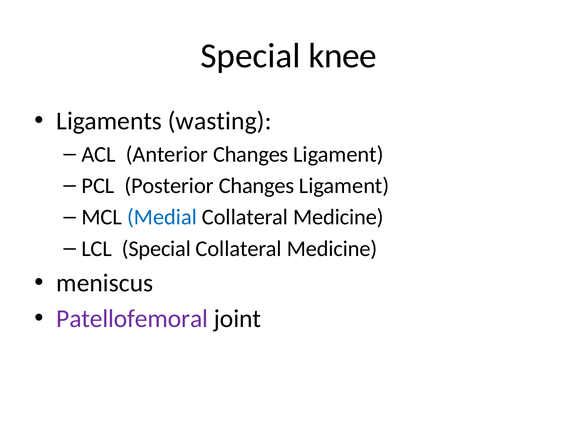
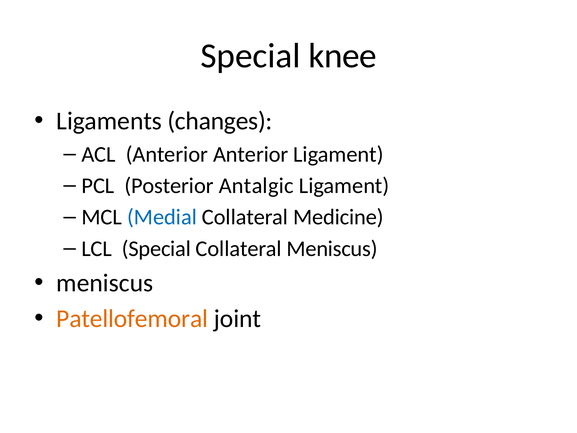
wasting: wasting -> changes
Anterior Changes: Changes -> Anterior
Posterior Changes: Changes -> Antalgic
Medicine at (332, 248): Medicine -> Meniscus
Patellofemoral colour: purple -> orange
